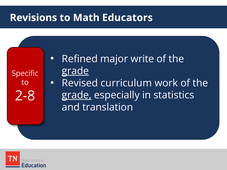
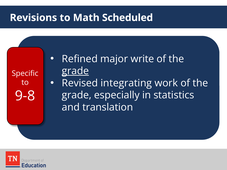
Educators: Educators -> Scheduled
curriculum: curriculum -> integrating
2-8: 2-8 -> 9-8
grade at (77, 95) underline: present -> none
